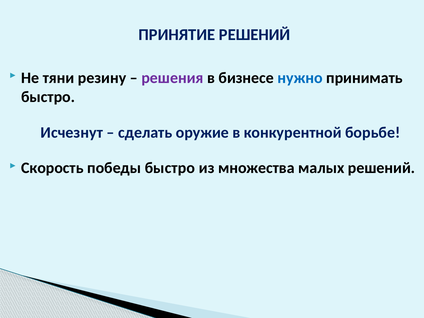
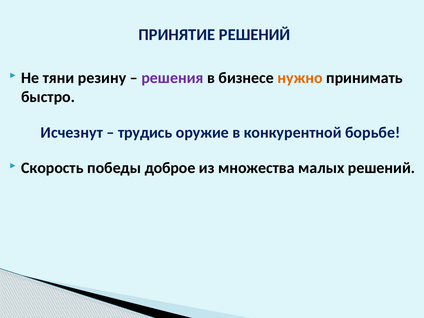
нужно colour: blue -> orange
сделать: сделать -> трудись
победы быстро: быстро -> доброе
